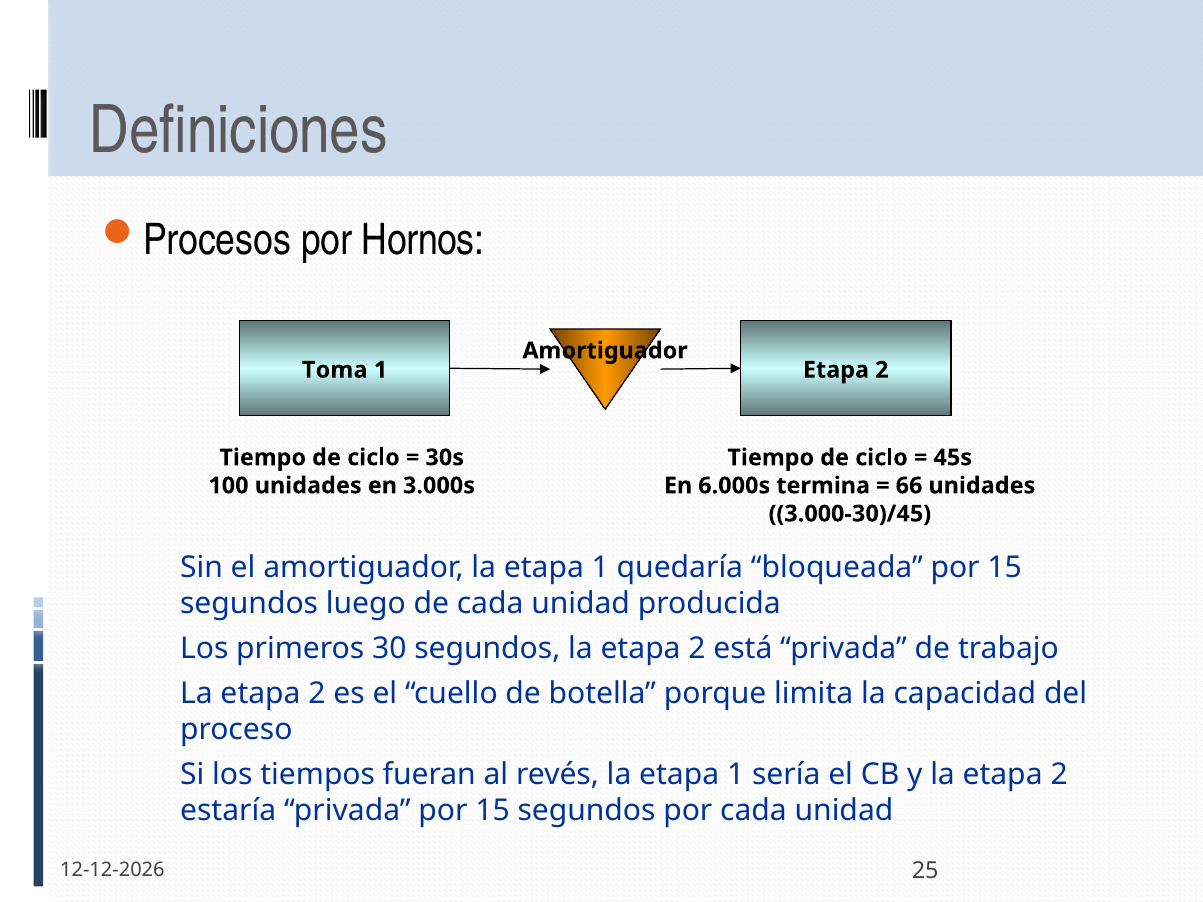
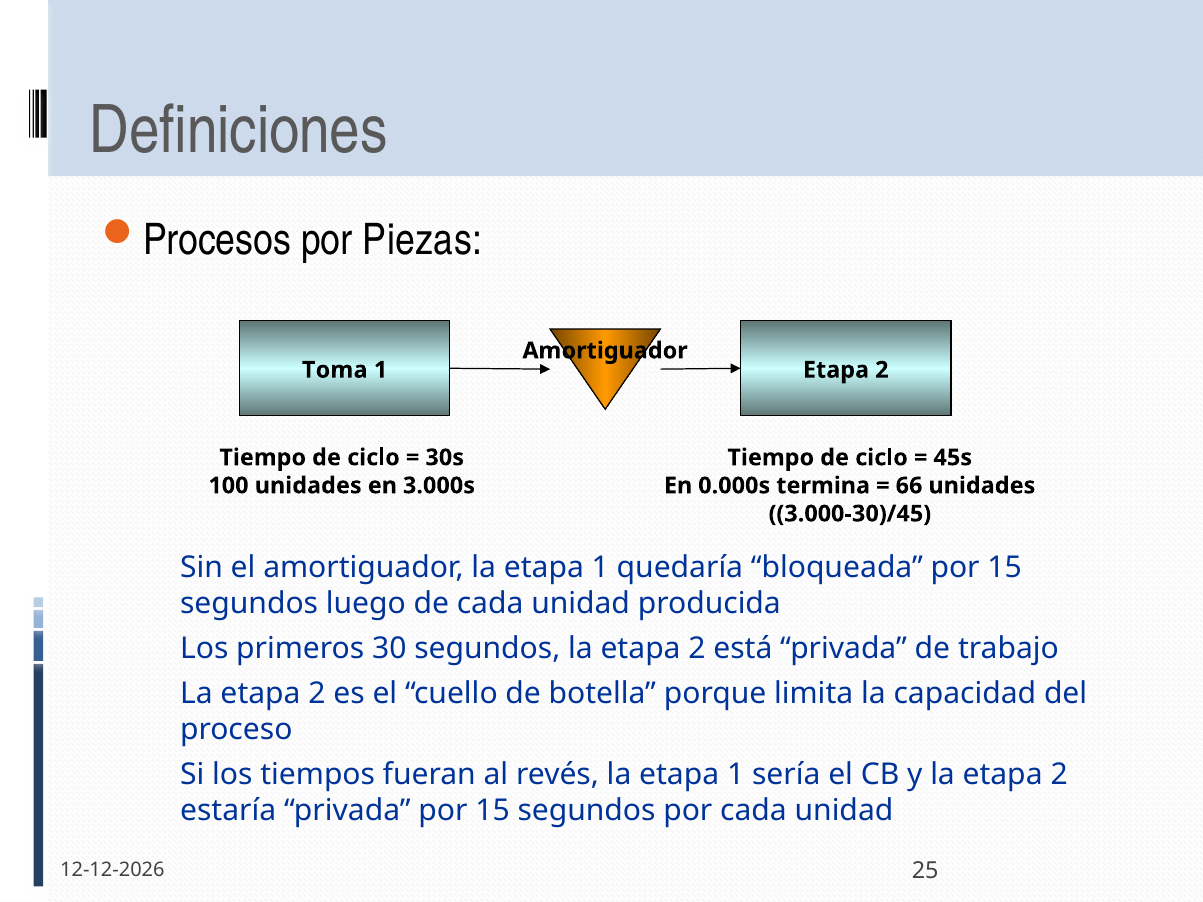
Hornos: Hornos -> Piezas
6.000s: 6.000s -> 0.000s
